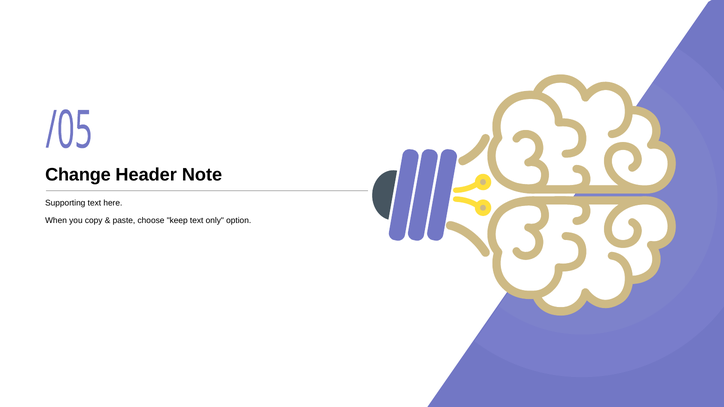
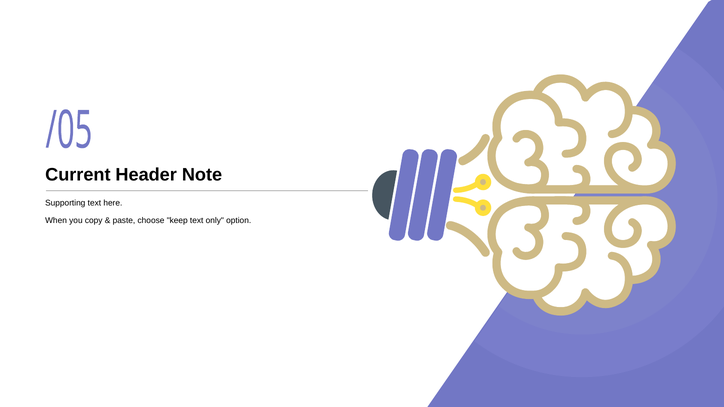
Change: Change -> Current
